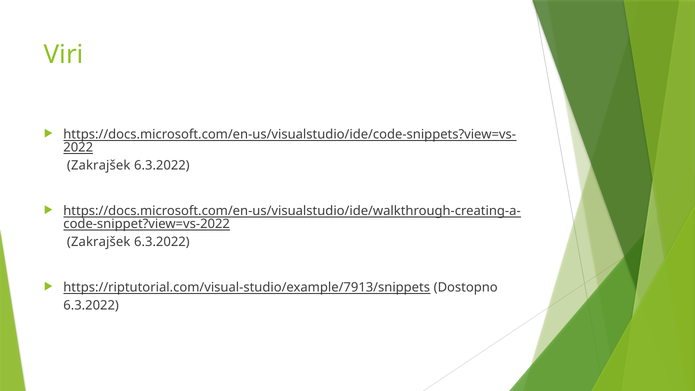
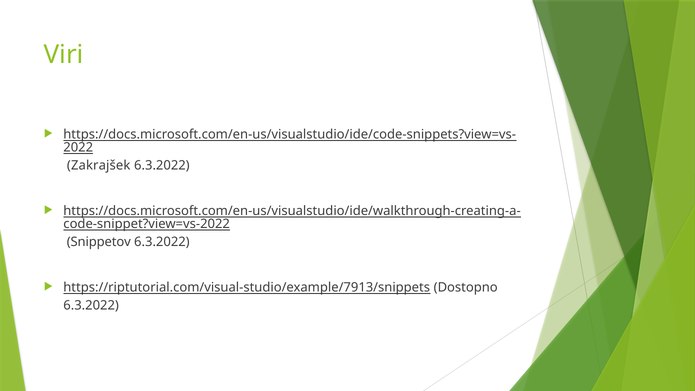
Zakrajšek at (99, 242): Zakrajšek -> Snippetov
